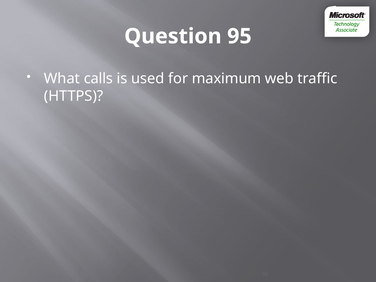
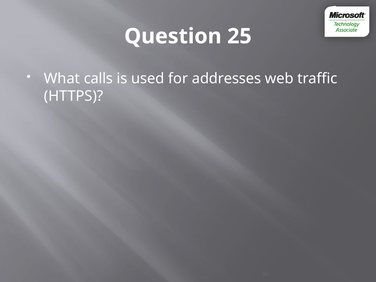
95: 95 -> 25
maximum: maximum -> addresses
